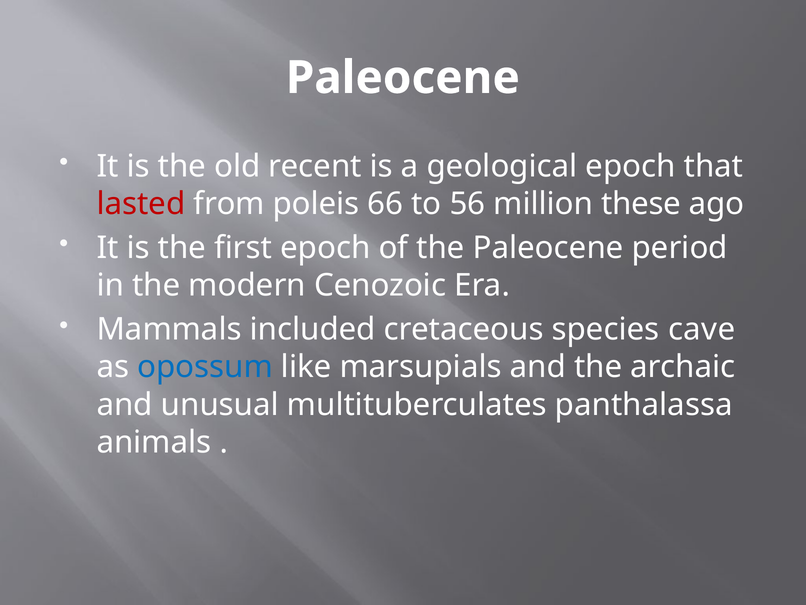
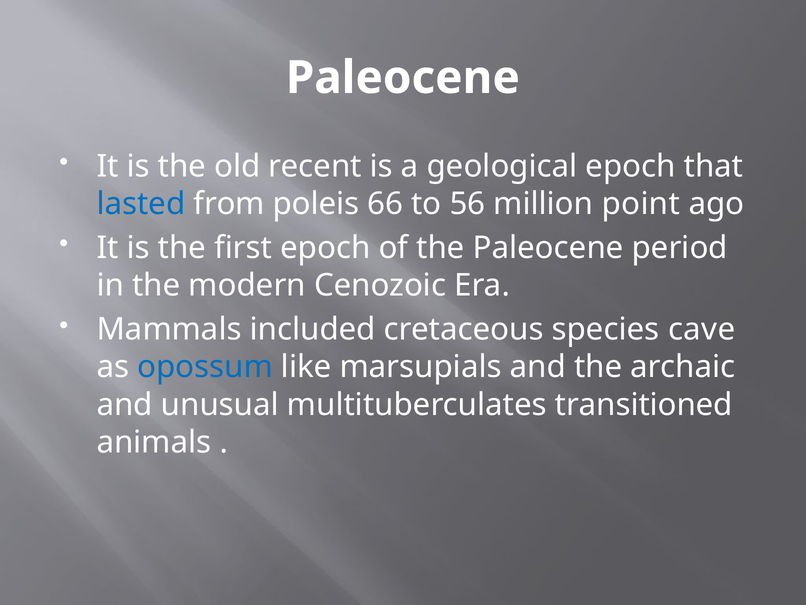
lasted colour: red -> blue
these: these -> point
panthalassa: panthalassa -> transitioned
